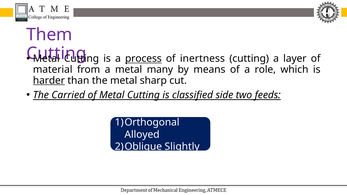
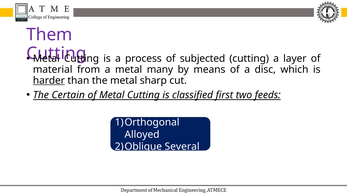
process underline: present -> none
inertness: inertness -> subjected
role: role -> disc
Carried: Carried -> Certain
side: side -> first
Slightly: Slightly -> Several
